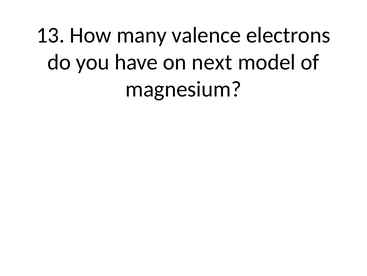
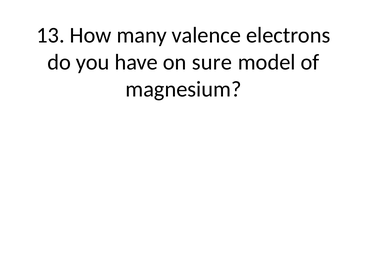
next: next -> sure
